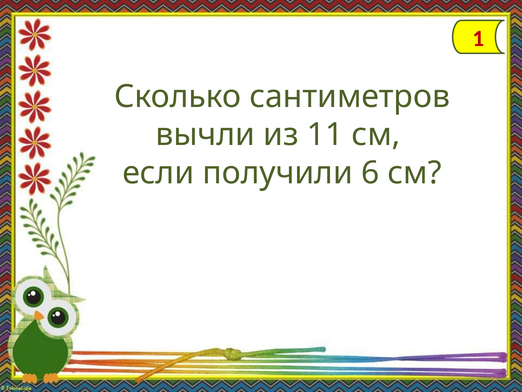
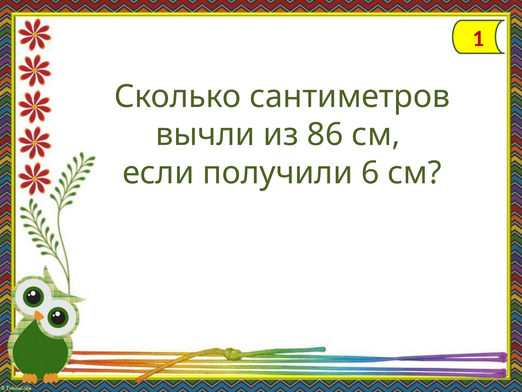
11: 11 -> 86
